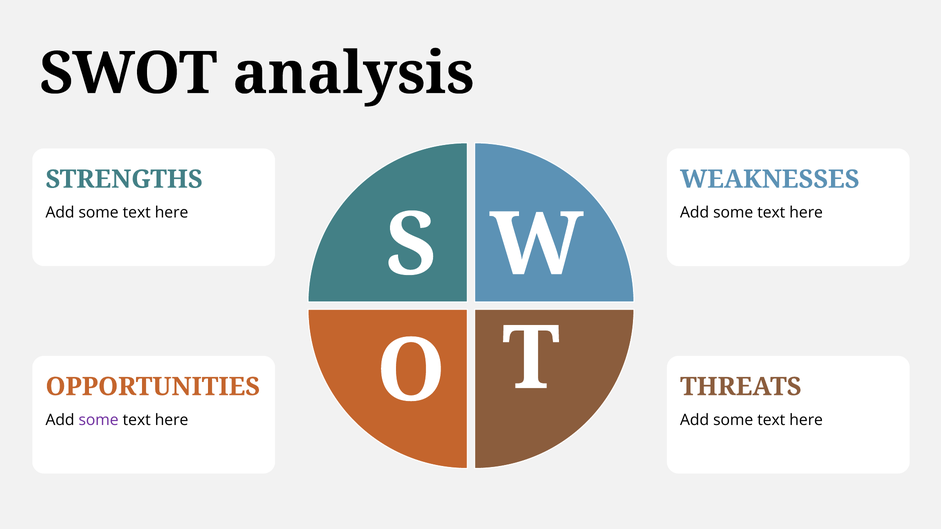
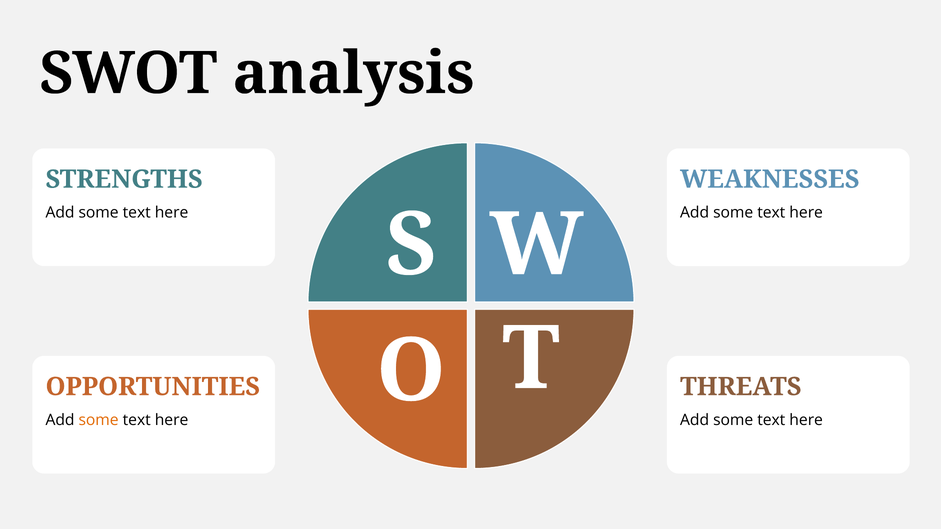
some at (99, 420) colour: purple -> orange
